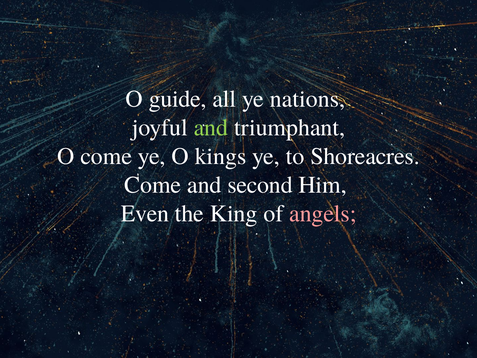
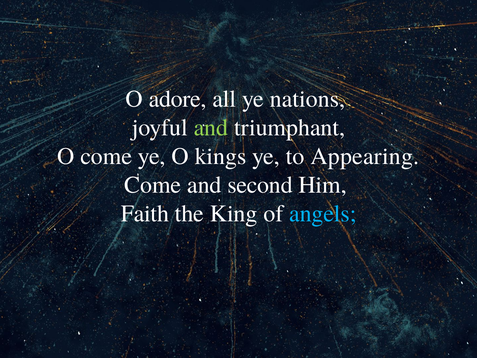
guide: guide -> adore
Shoreacres: Shoreacres -> Appearing
Even: Even -> Faith
angels colour: pink -> light blue
